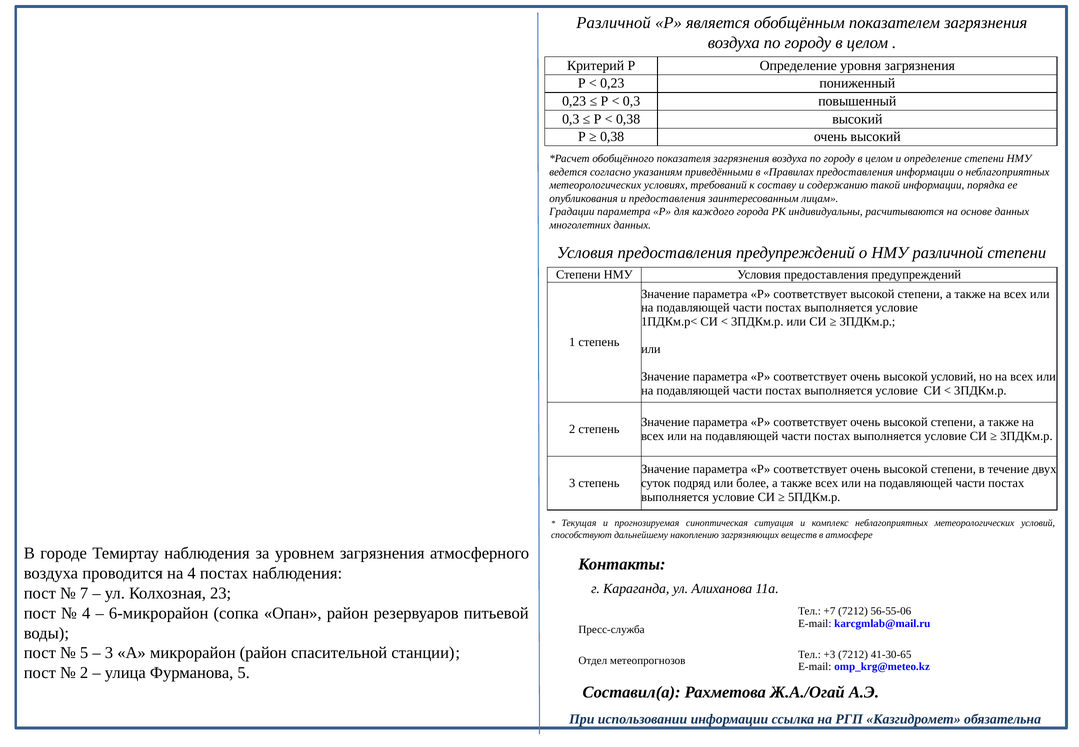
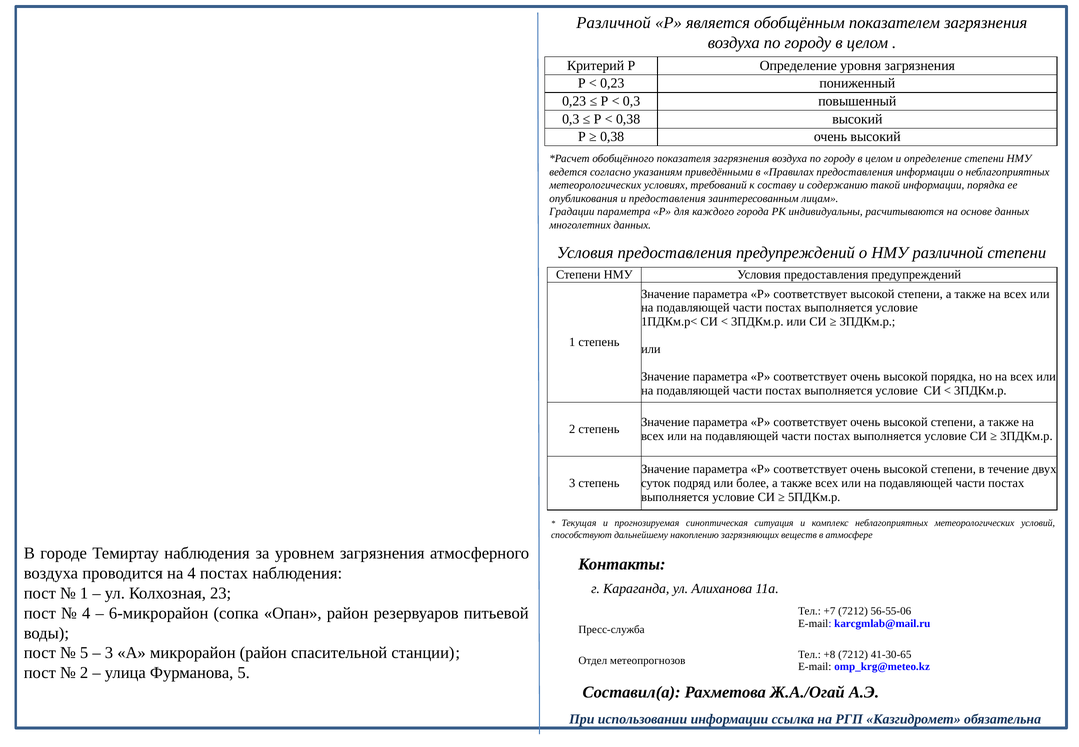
высокой условий: условий -> порядка
7 at (84, 593): 7 -> 1
+3: +3 -> +8
